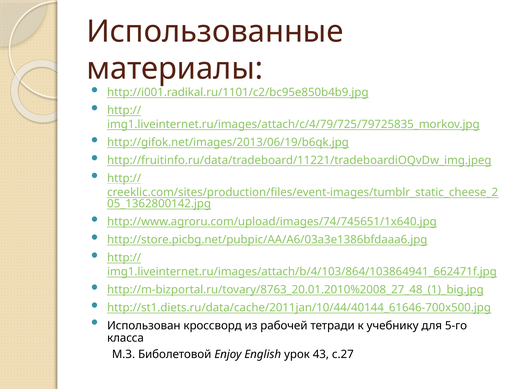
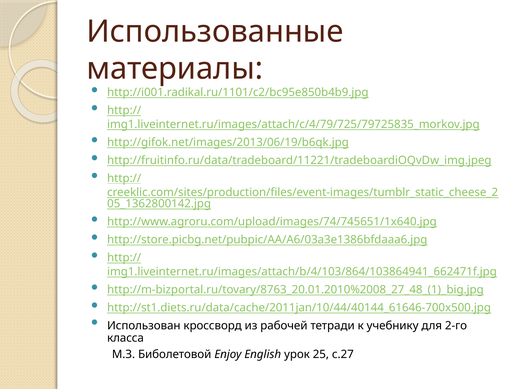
5-го: 5-го -> 2-го
43: 43 -> 25
